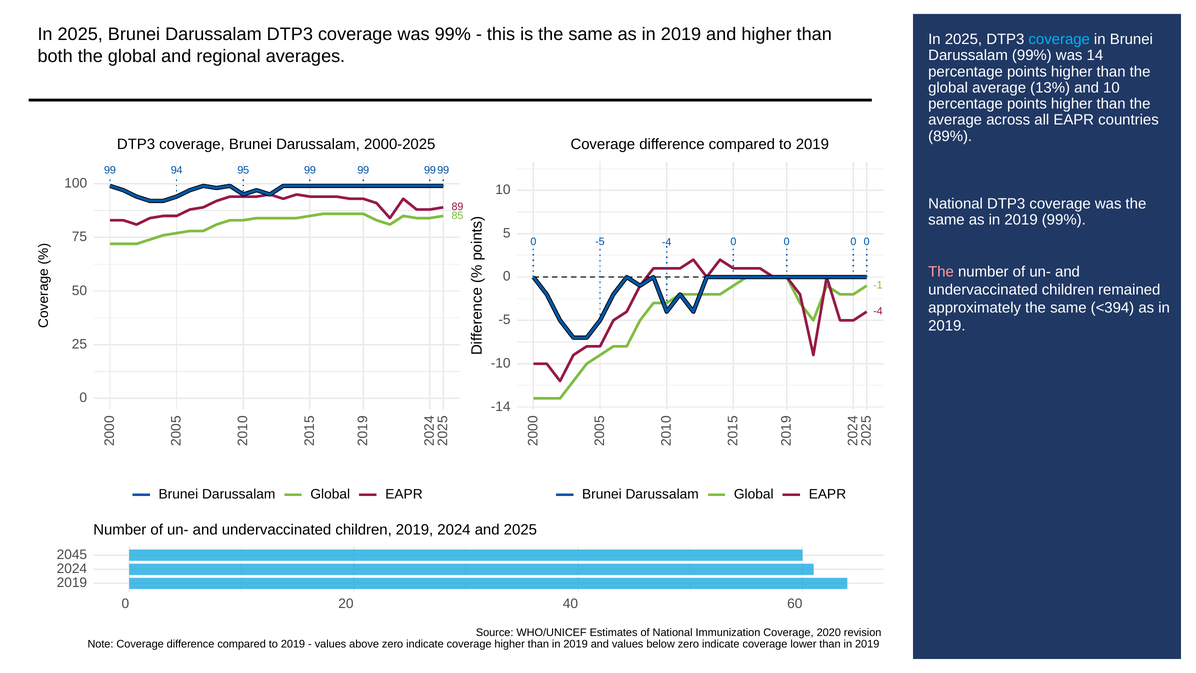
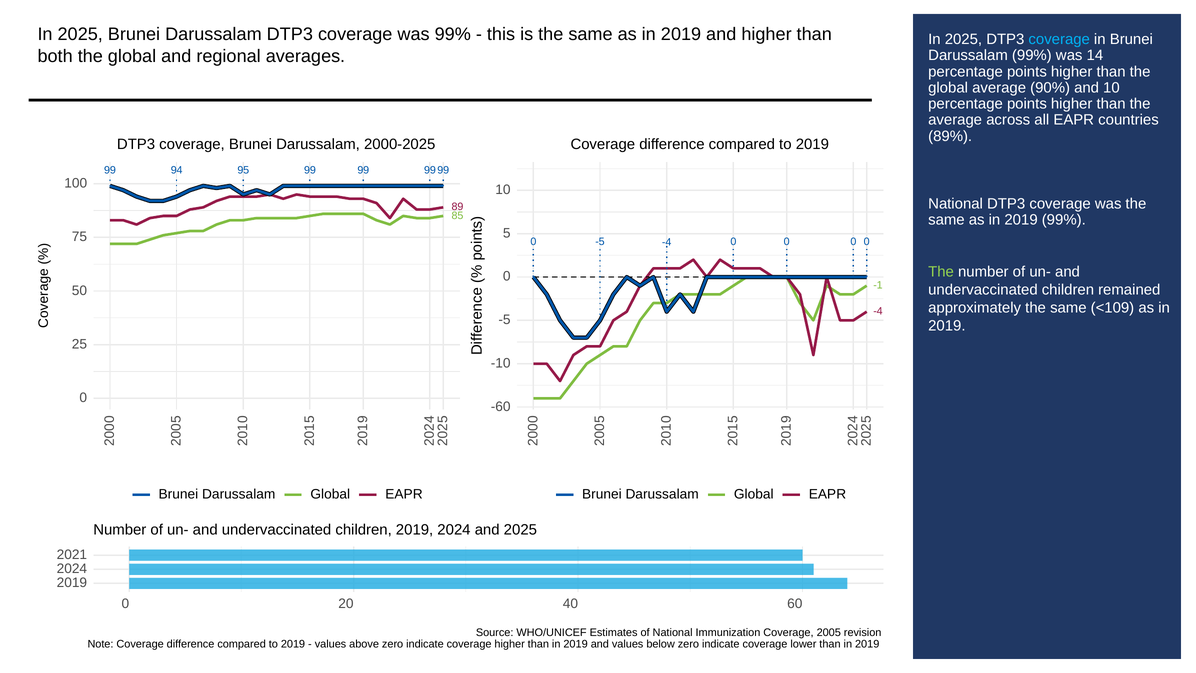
13%: 13% -> 90%
The at (941, 272) colour: pink -> light green
<394: <394 -> <109
-14: -14 -> -60
2045: 2045 -> 2021
2020: 2020 -> 2005
